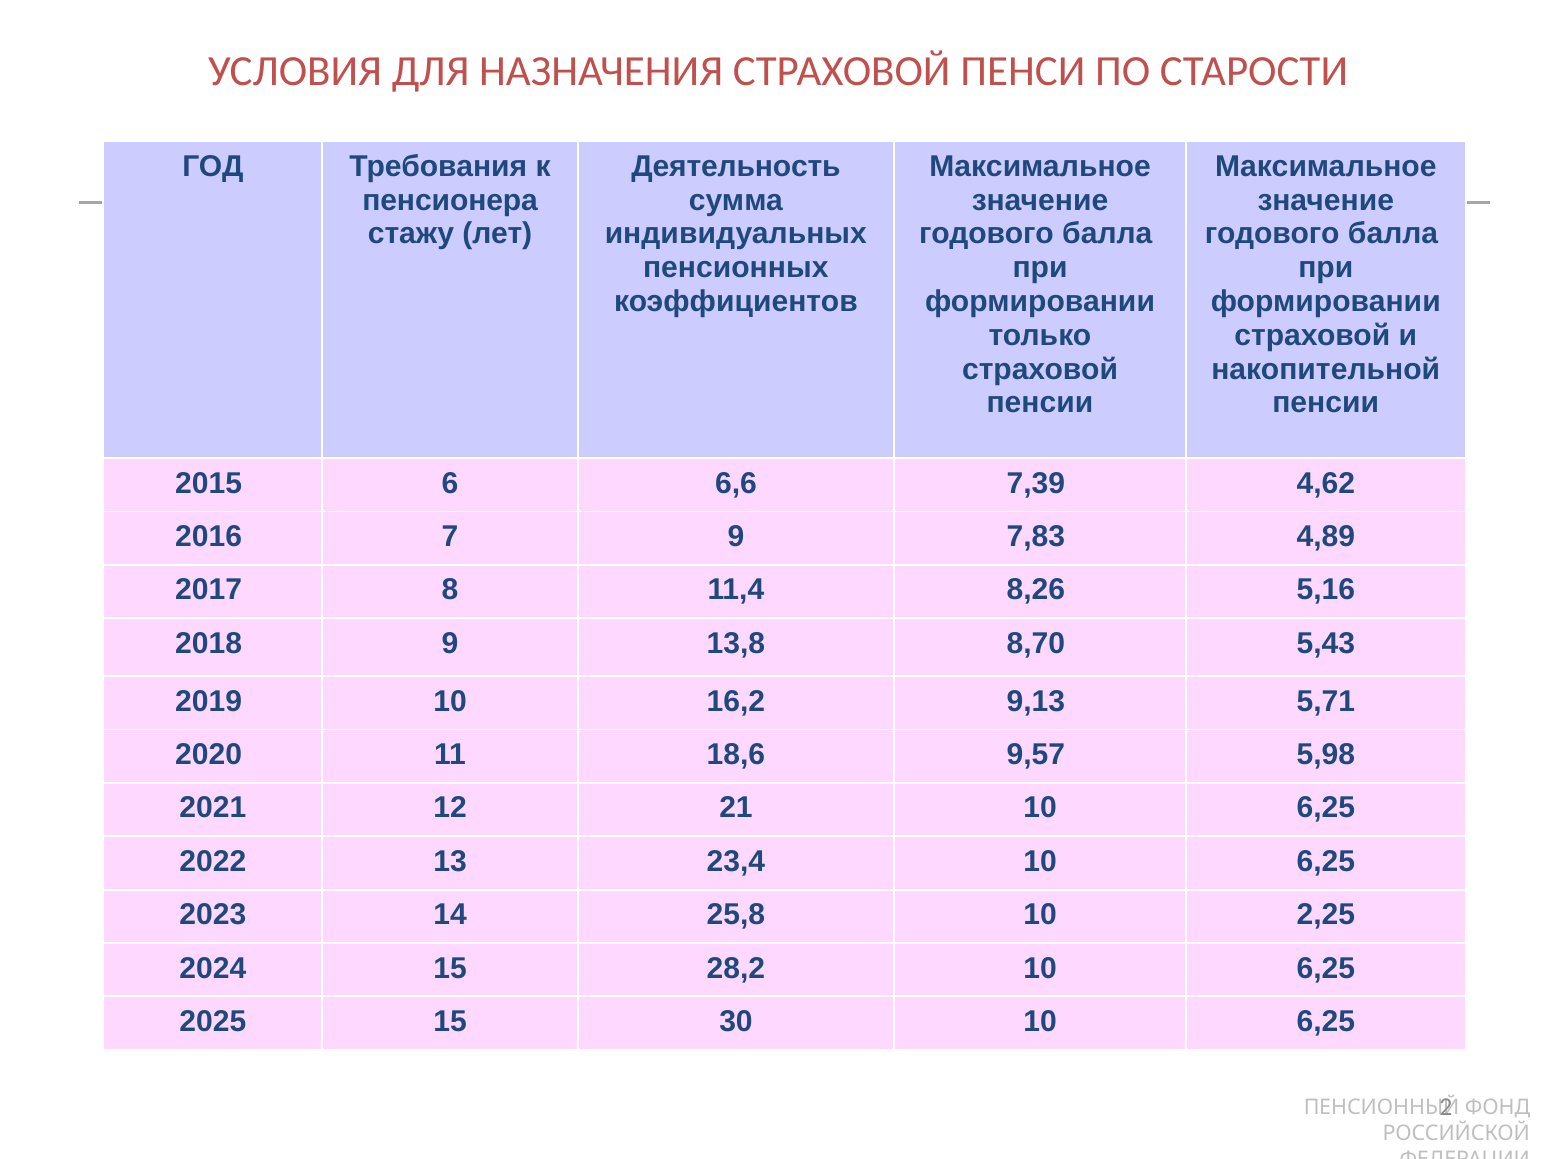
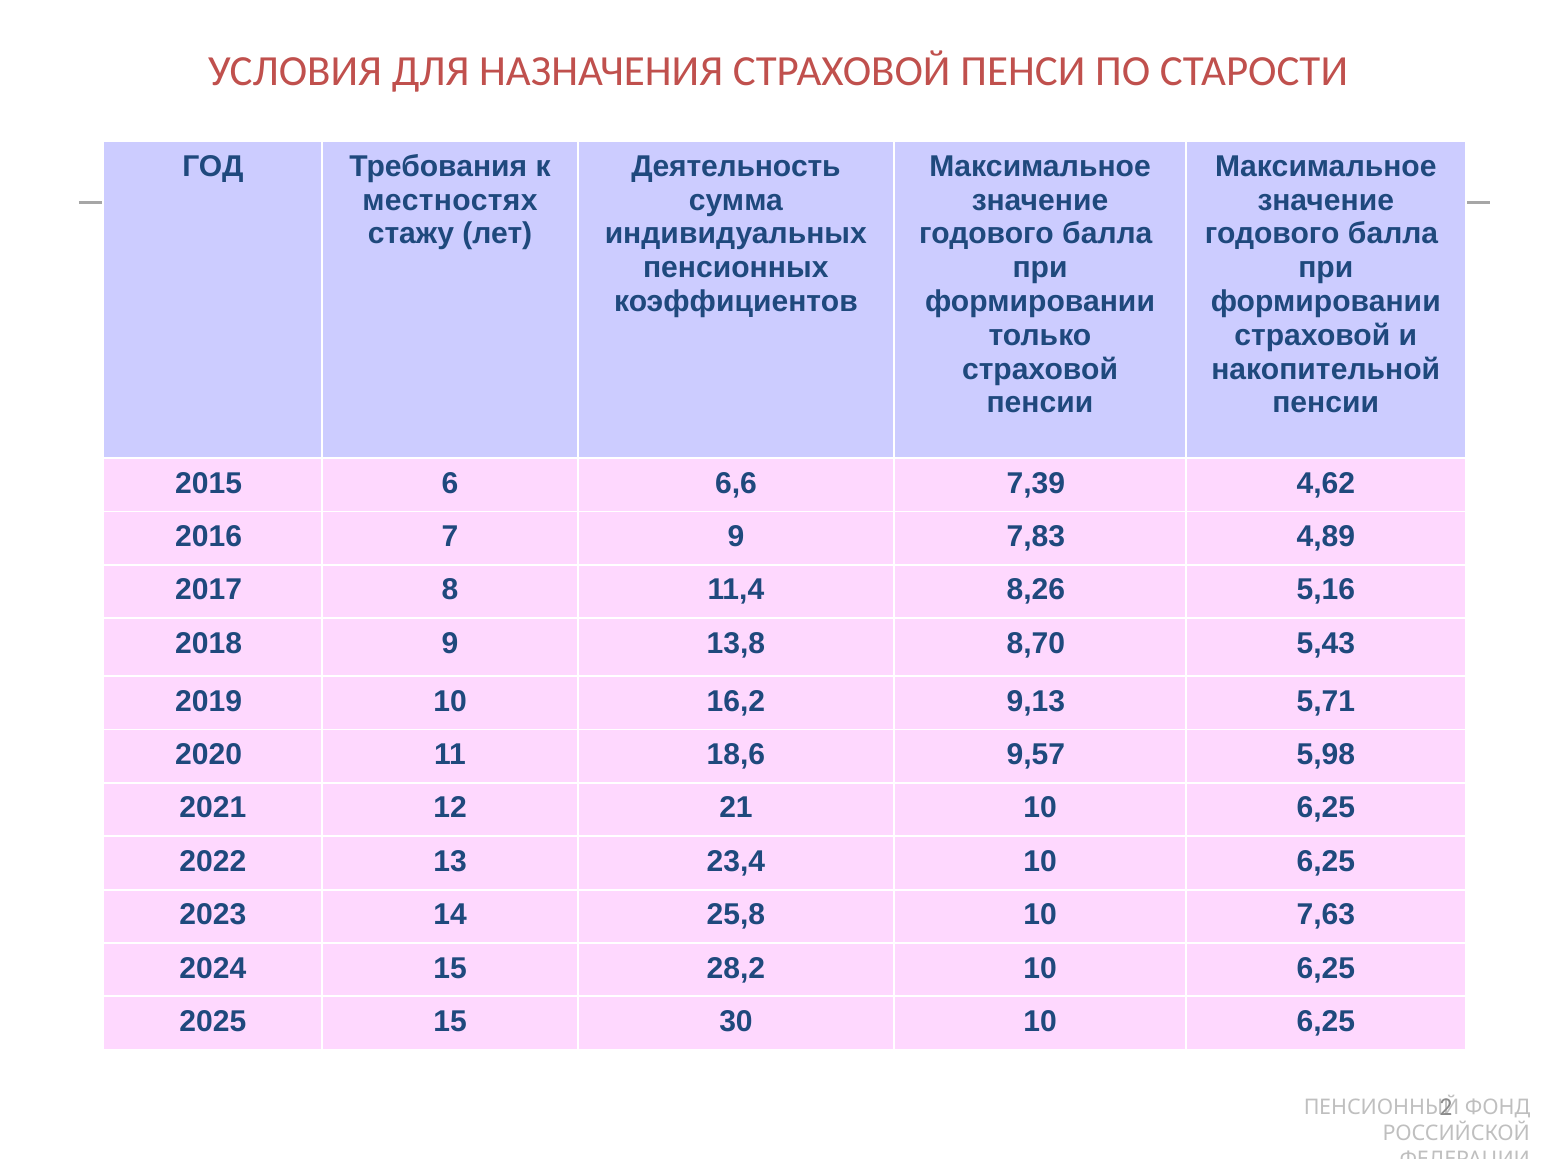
пенсионера: пенсионера -> местностях
2,25: 2,25 -> 7,63
